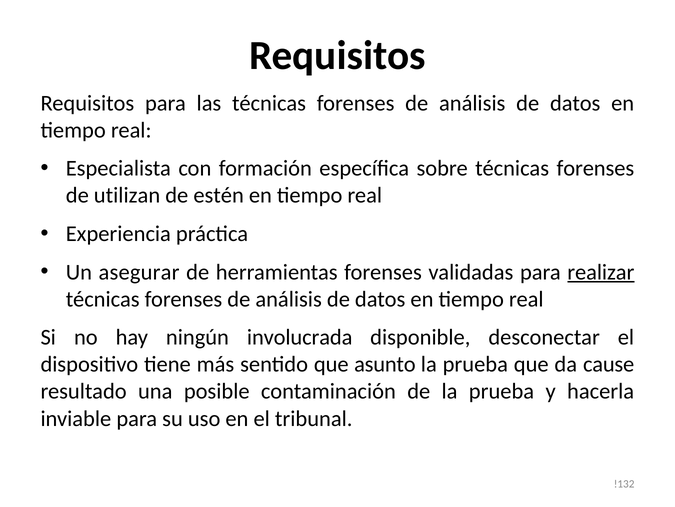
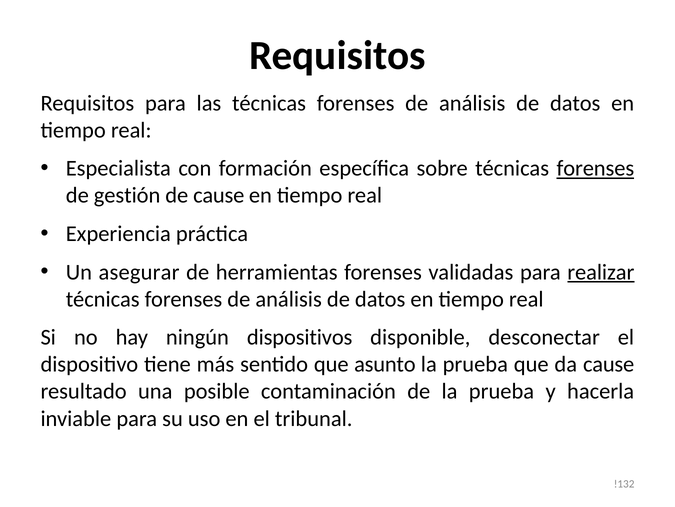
forenses at (595, 168) underline: none -> present
utilizan: utilizan -> gestión
de estén: estén -> cause
involucrada: involucrada -> dispositivos
